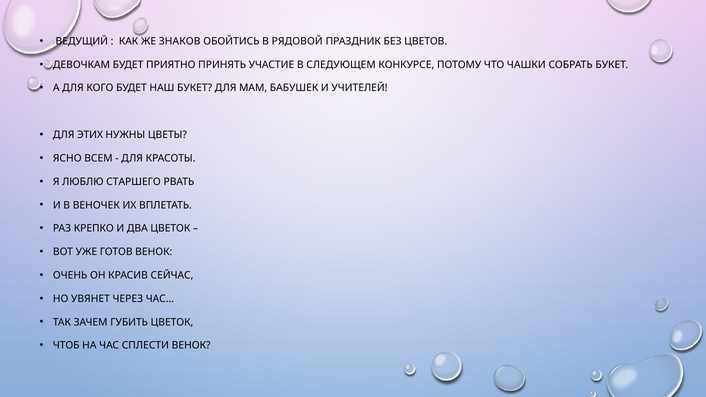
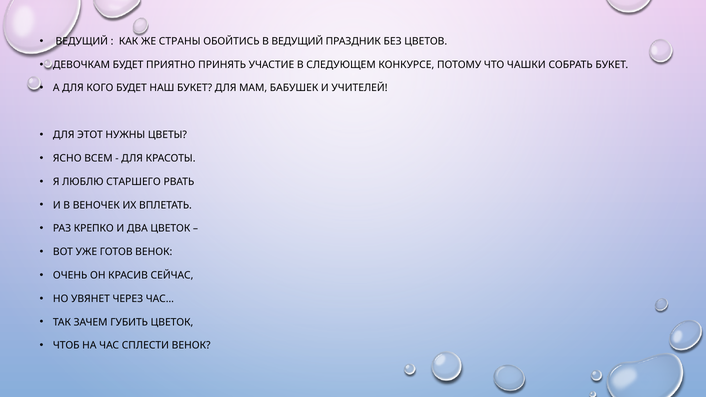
ЗНАКОВ: ЗНАКОВ -> СТРАНЫ
В РЯДОВОЙ: РЯДОВОЙ -> ВЕДУЩИЙ
ЭТИХ: ЭТИХ -> ЭТОТ
